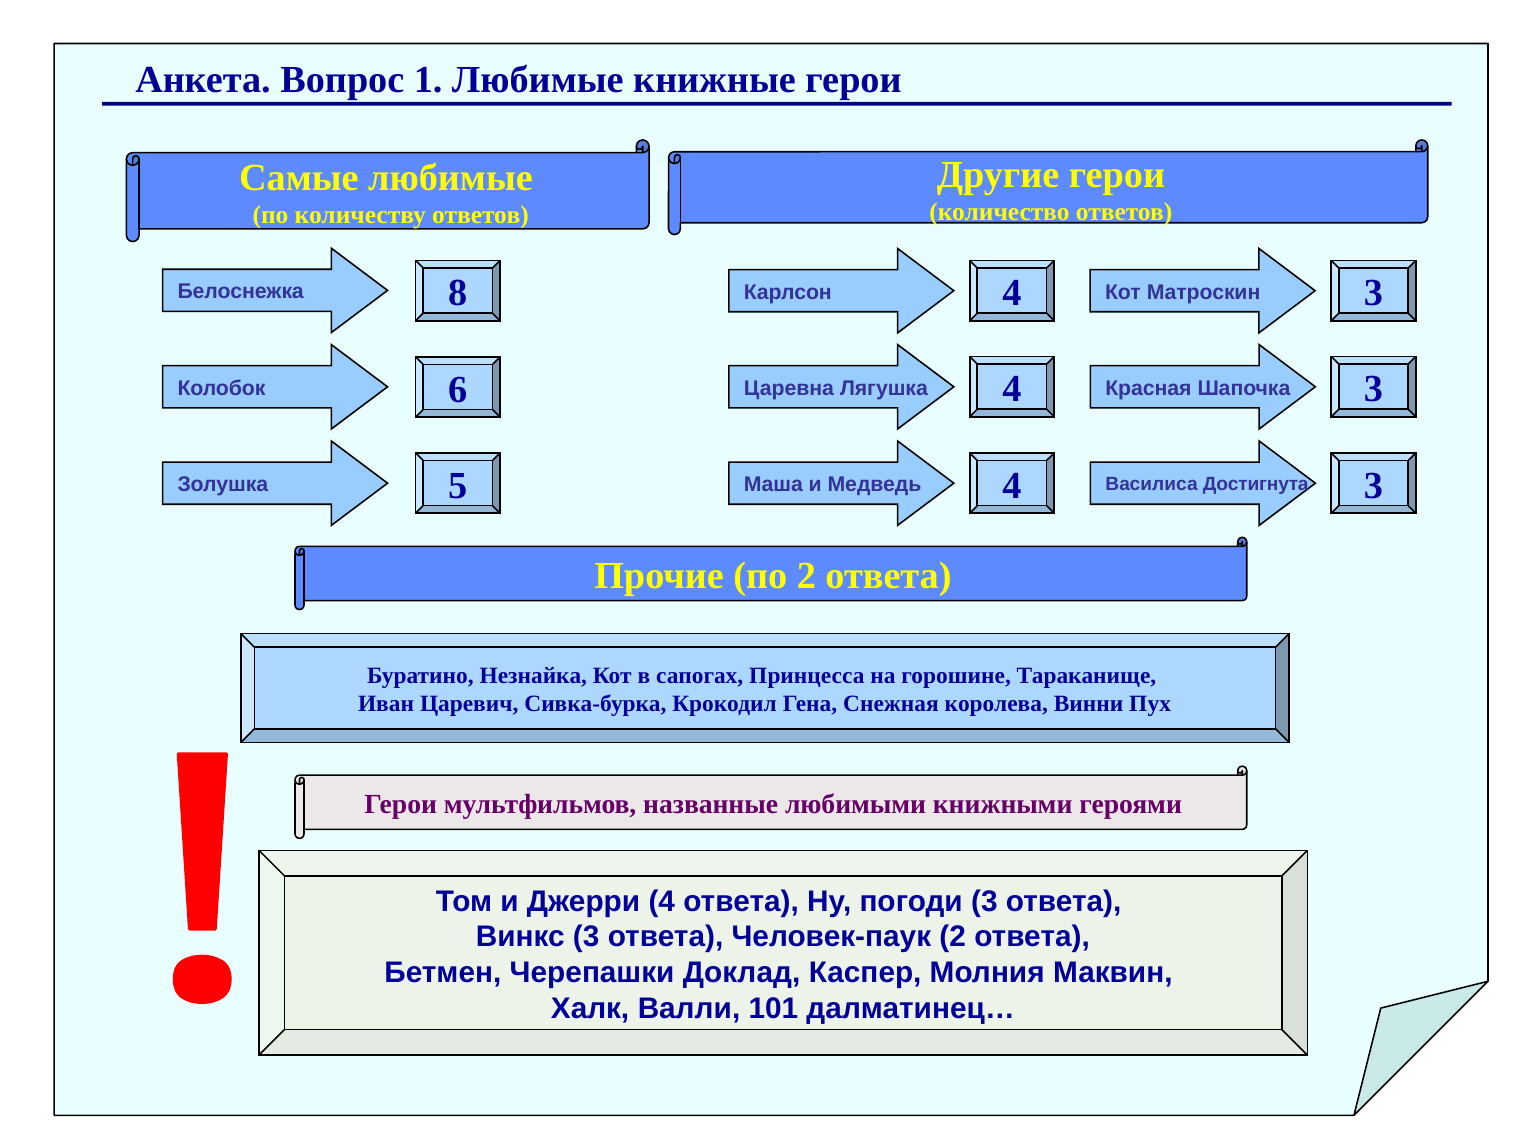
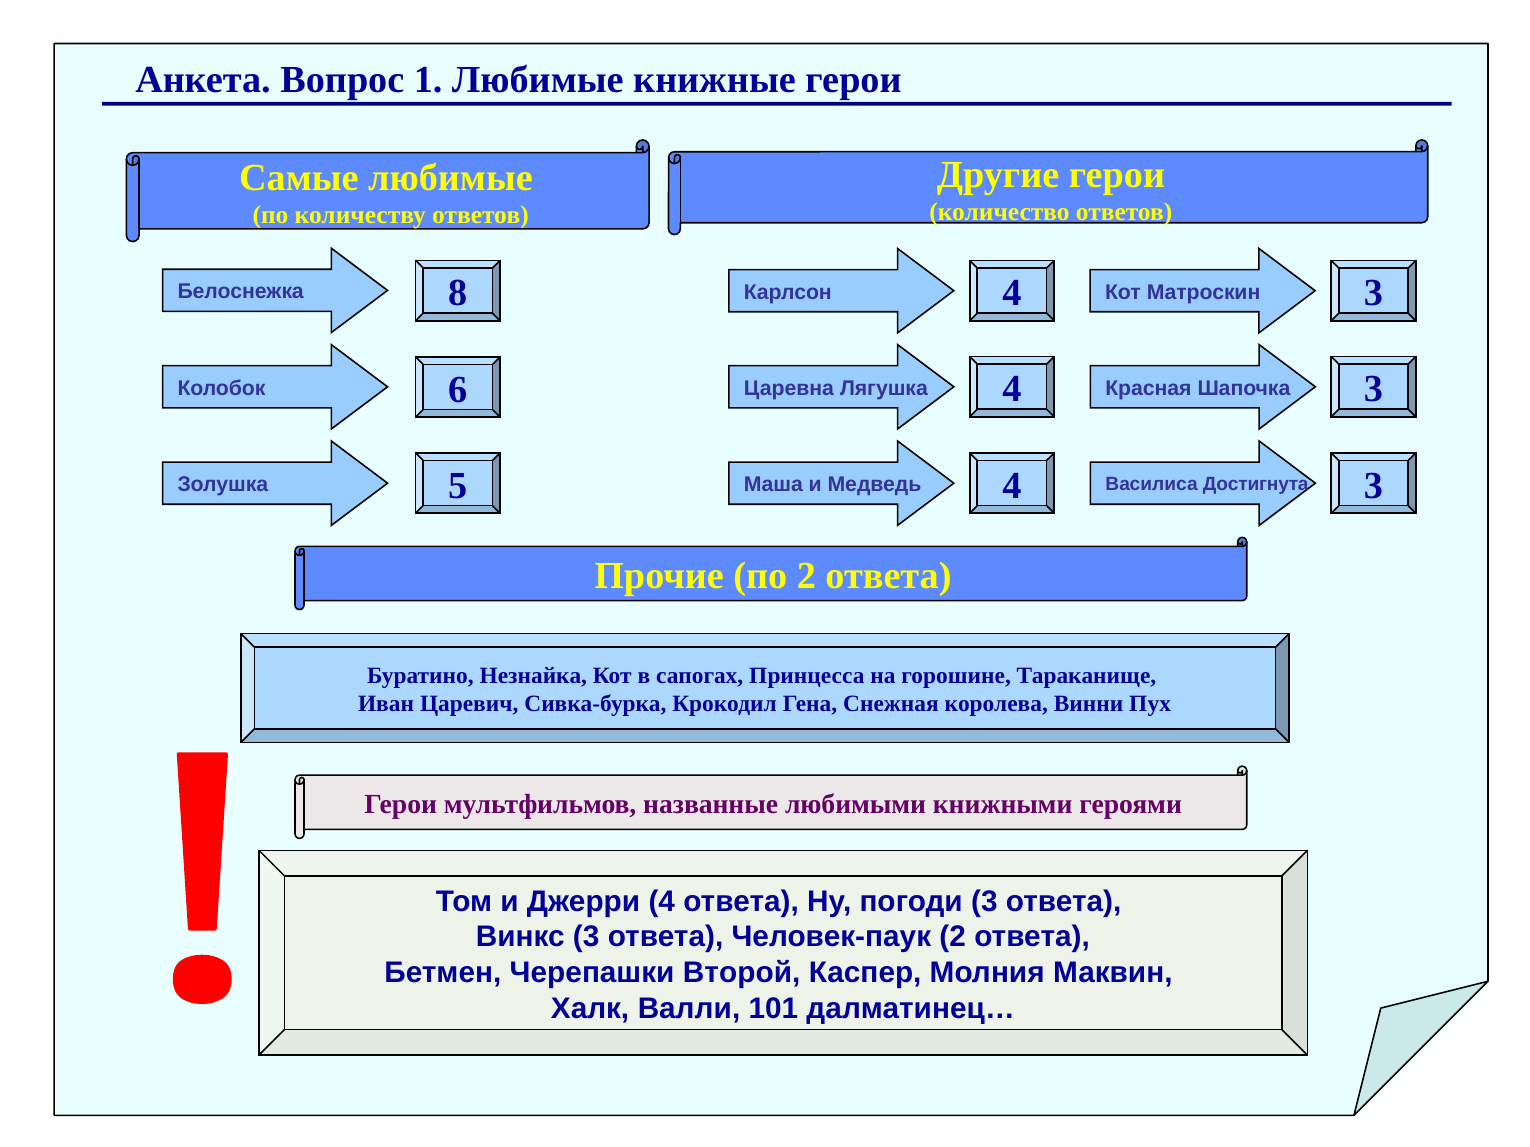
Доклад: Доклад -> Второй
